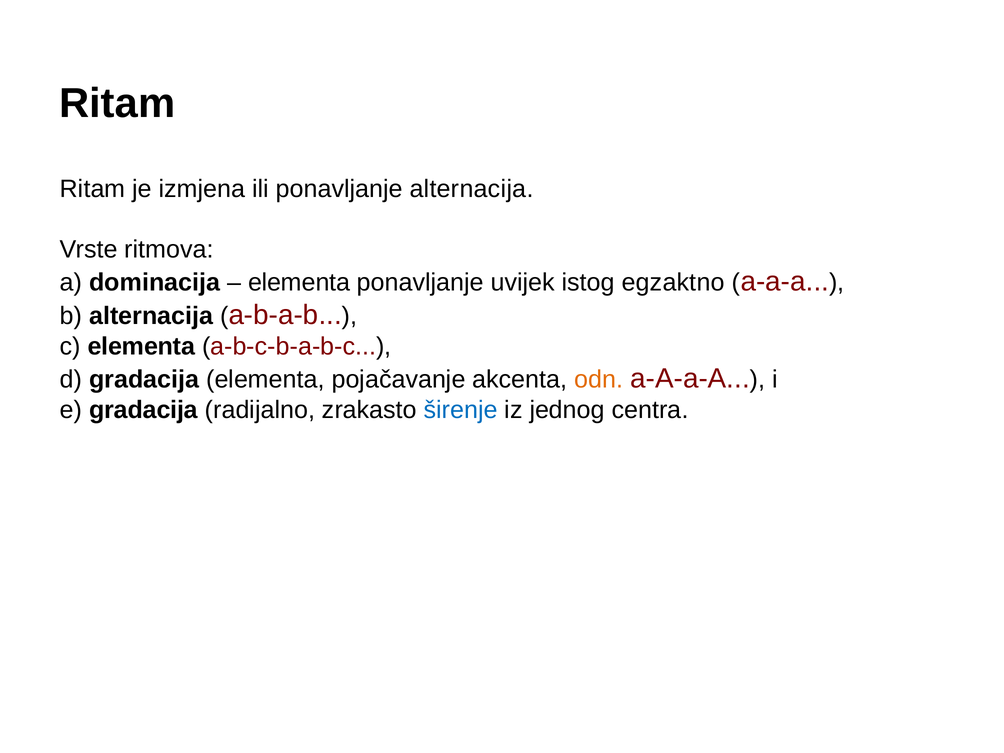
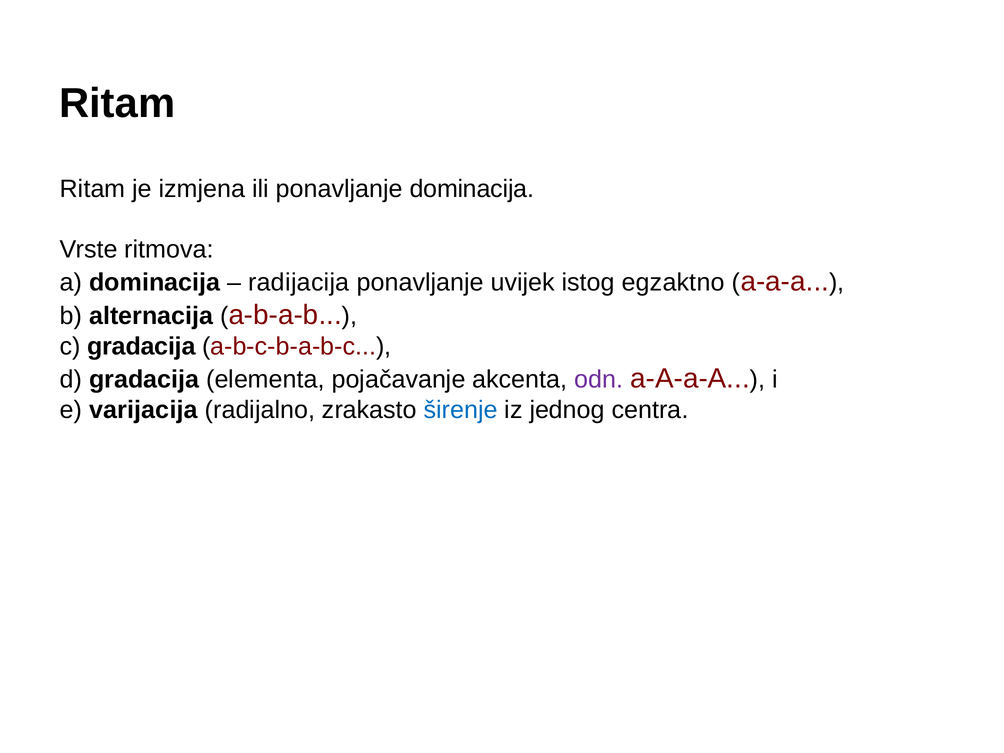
ponavljanje alternacija: alternacija -> dominacija
elementa at (299, 282): elementa -> radijacija
c elementa: elementa -> gradacija
odn colour: orange -> purple
e gradacija: gradacija -> varijacija
